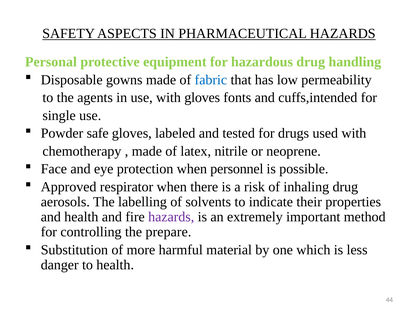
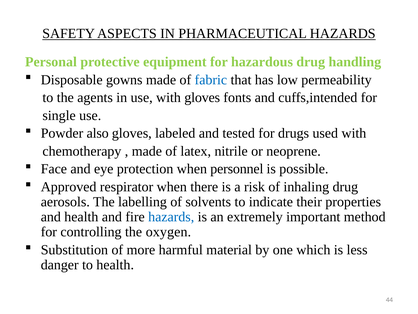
safe: safe -> also
hazards at (171, 217) colour: purple -> blue
prepare: prepare -> oxygen
